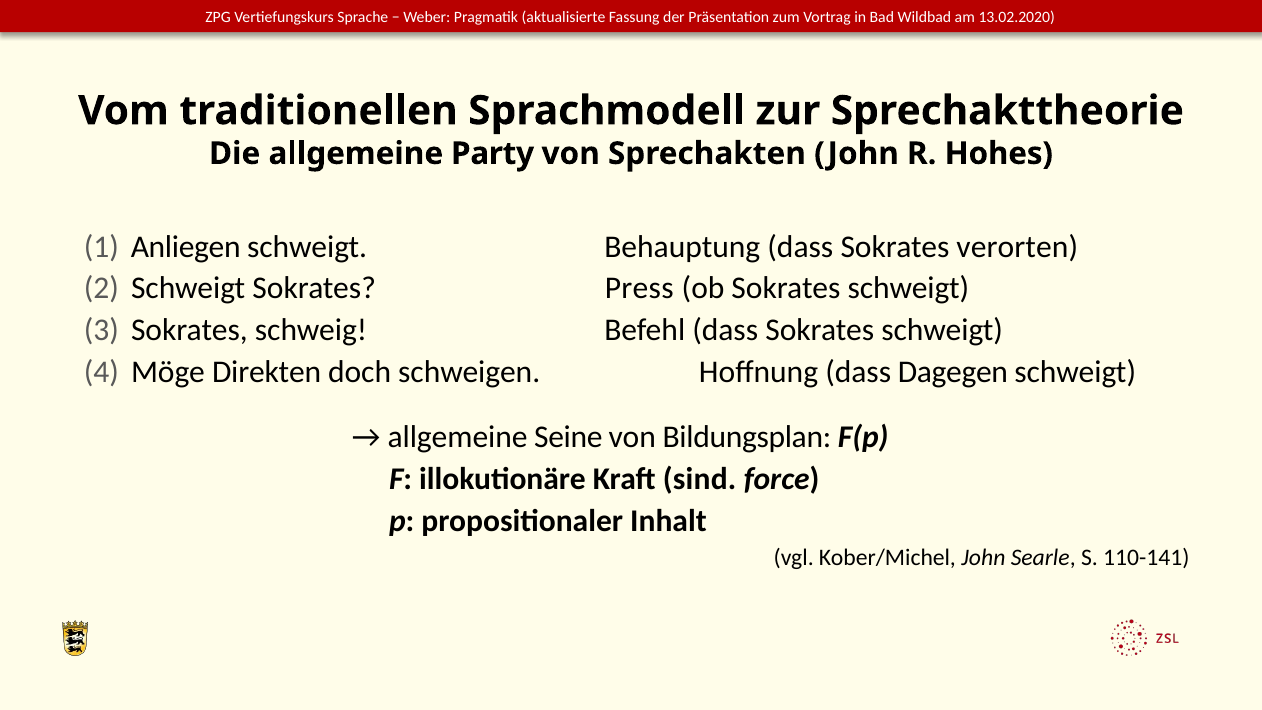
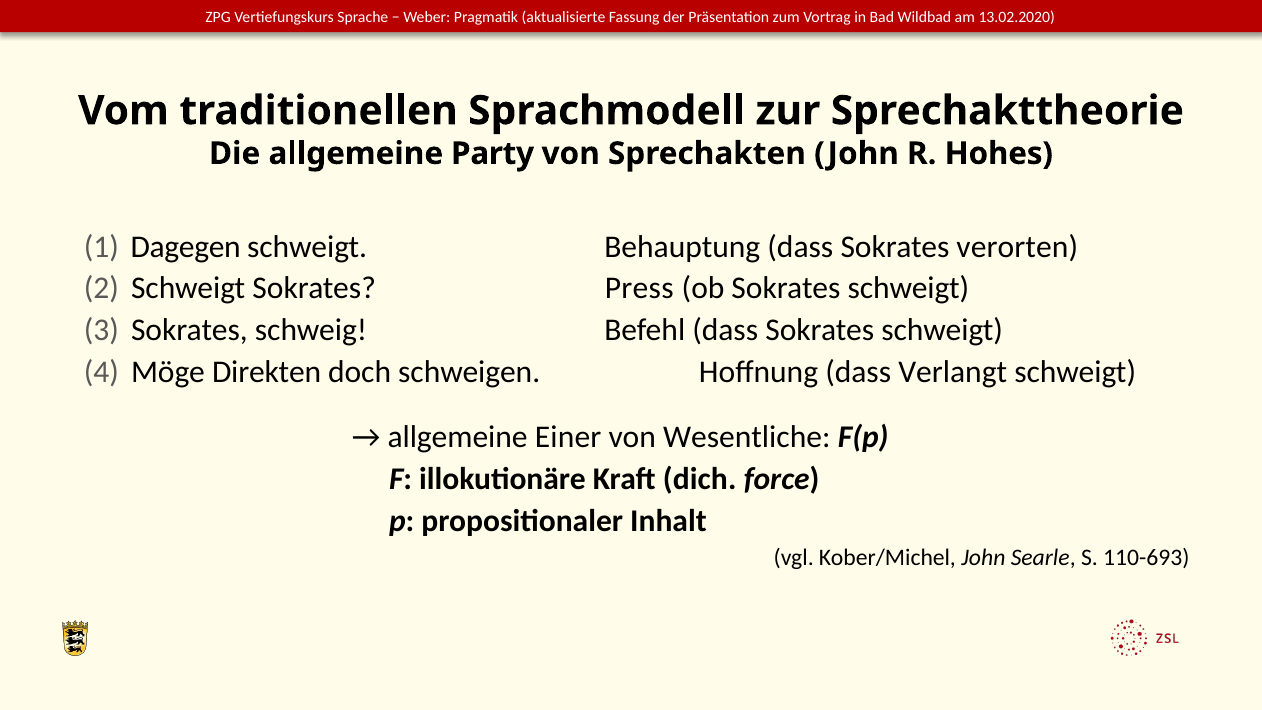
Anliegen: Anliegen -> Dagegen
Dagegen: Dagegen -> Verlangt
Seine: Seine -> Einer
Bildungsplan: Bildungsplan -> Wesentliche
sind: sind -> dich
110-141: 110-141 -> 110-693
